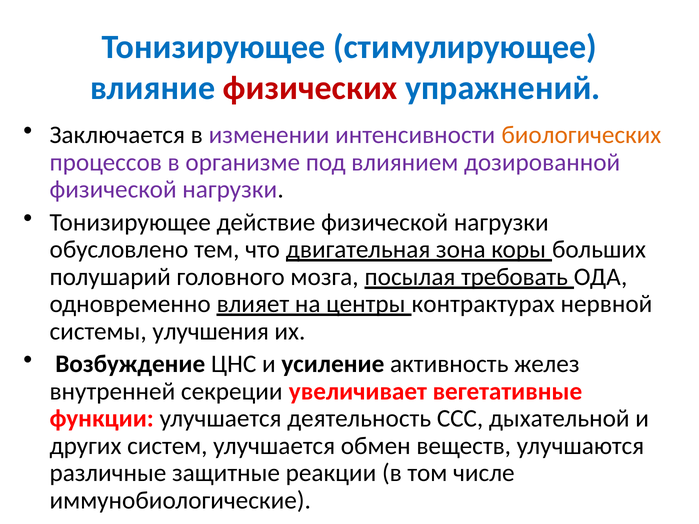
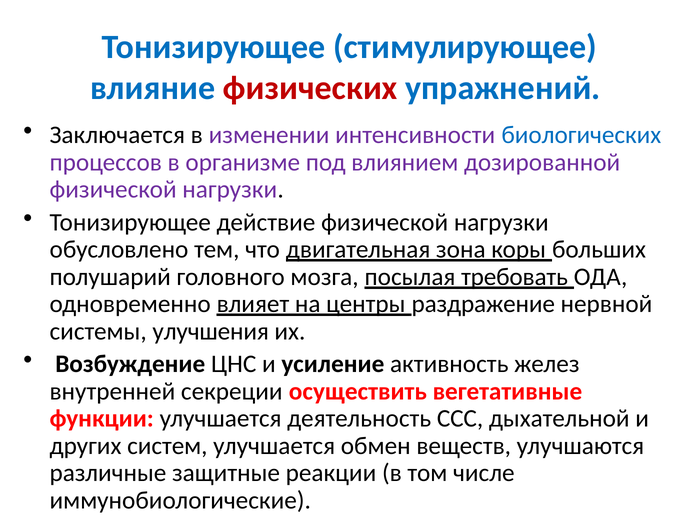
биологических colour: orange -> blue
контрактурах: контрактурах -> раздражение
увеличивает: увеличивает -> осуществить
